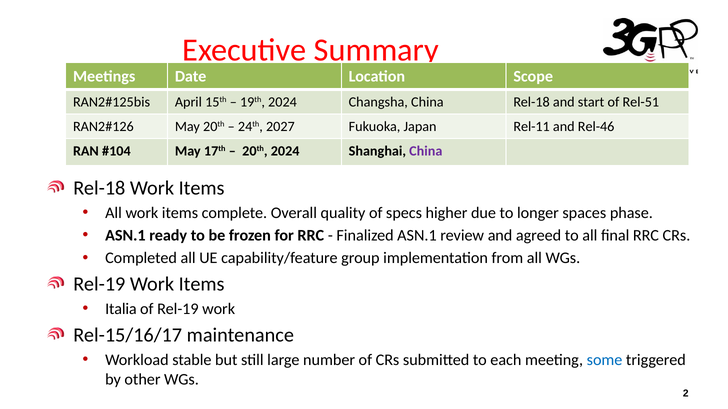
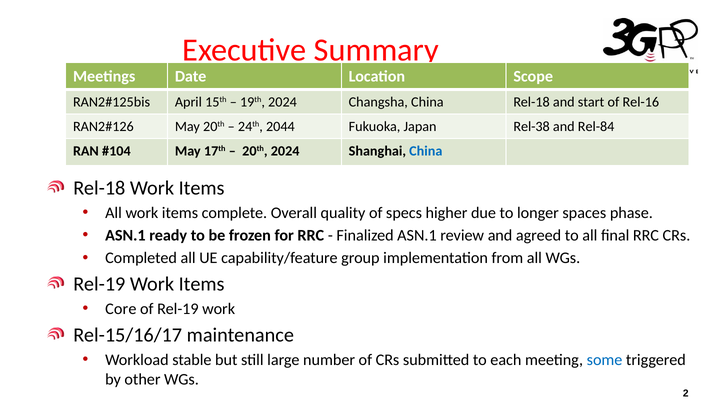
Rel-51: Rel-51 -> Rel-16
2027: 2027 -> 2044
Rel-11: Rel-11 -> Rel-38
Rel-46: Rel-46 -> Rel-84
China at (426, 151) colour: purple -> blue
Italia: Italia -> Core
